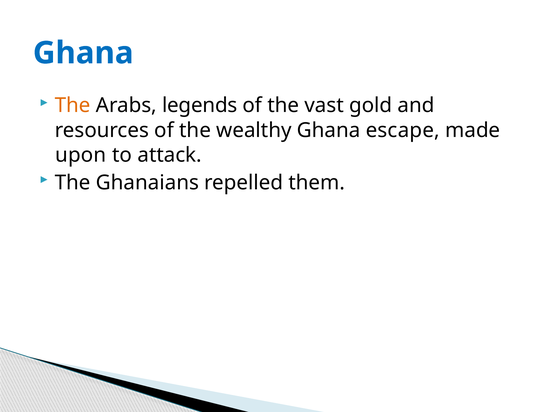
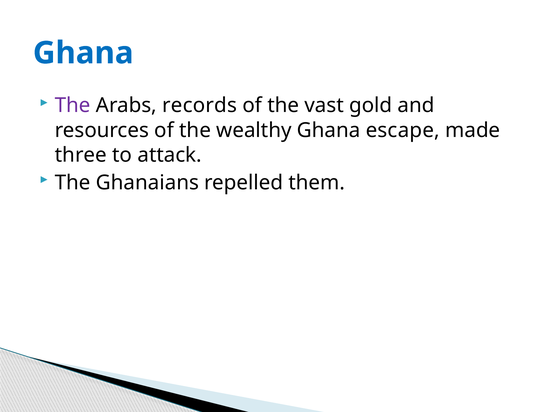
The at (73, 105) colour: orange -> purple
legends: legends -> records
upon: upon -> three
